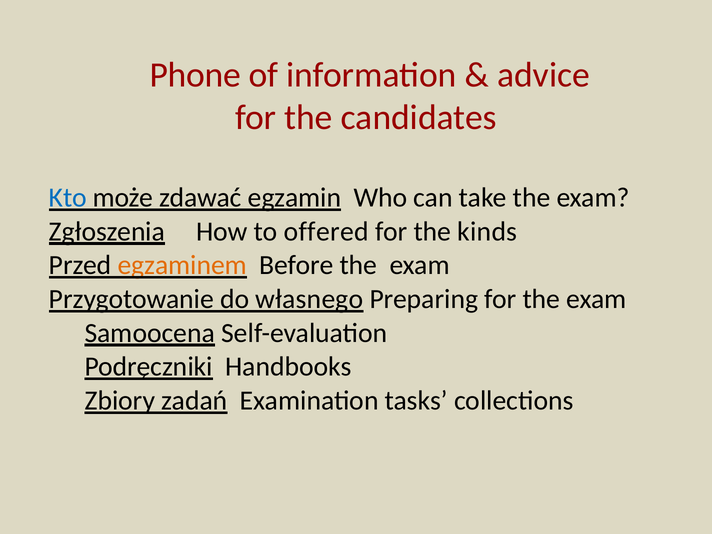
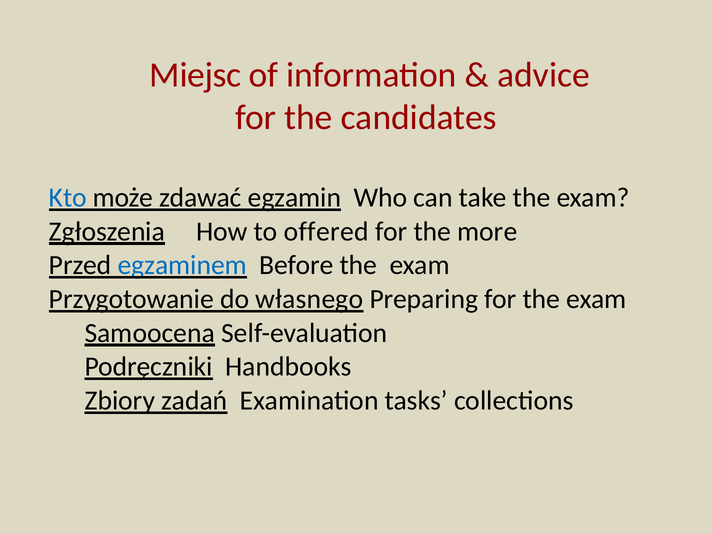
Phone: Phone -> Miejsc
kinds: kinds -> more
egzaminem colour: orange -> blue
